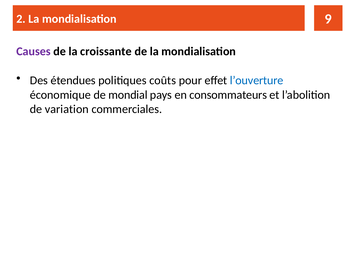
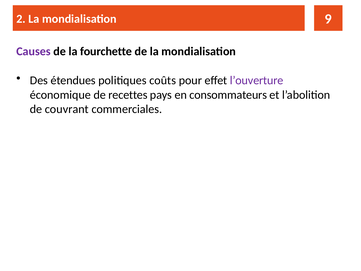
croissante: croissante -> fourchette
l’ouverture colour: blue -> purple
mondial: mondial -> recettes
variation: variation -> couvrant
